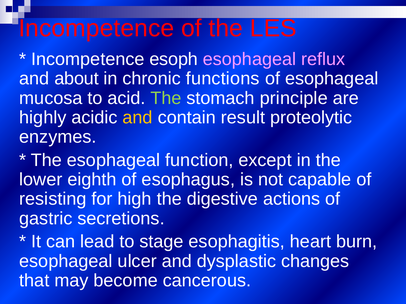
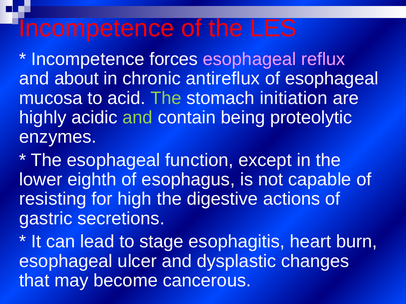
esoph: esoph -> forces
functions: functions -> antireflux
principle: principle -> initiation
and at (138, 118) colour: yellow -> light green
result: result -> being
